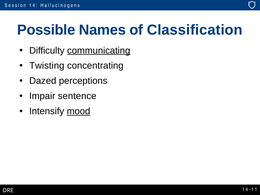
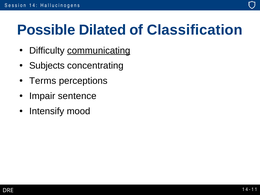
Names: Names -> Dilated
Twisting: Twisting -> Subjects
Dazed: Dazed -> Terms
mood underline: present -> none
